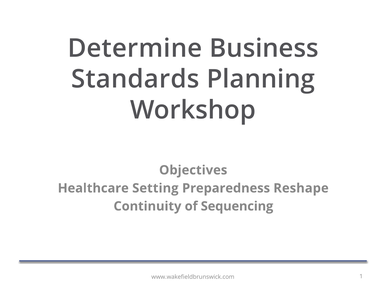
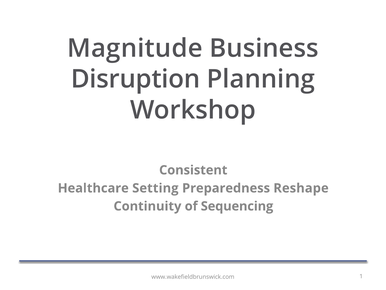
Determine: Determine -> Magnitude
Standards: Standards -> Disruption
Objectives: Objectives -> Consistent
